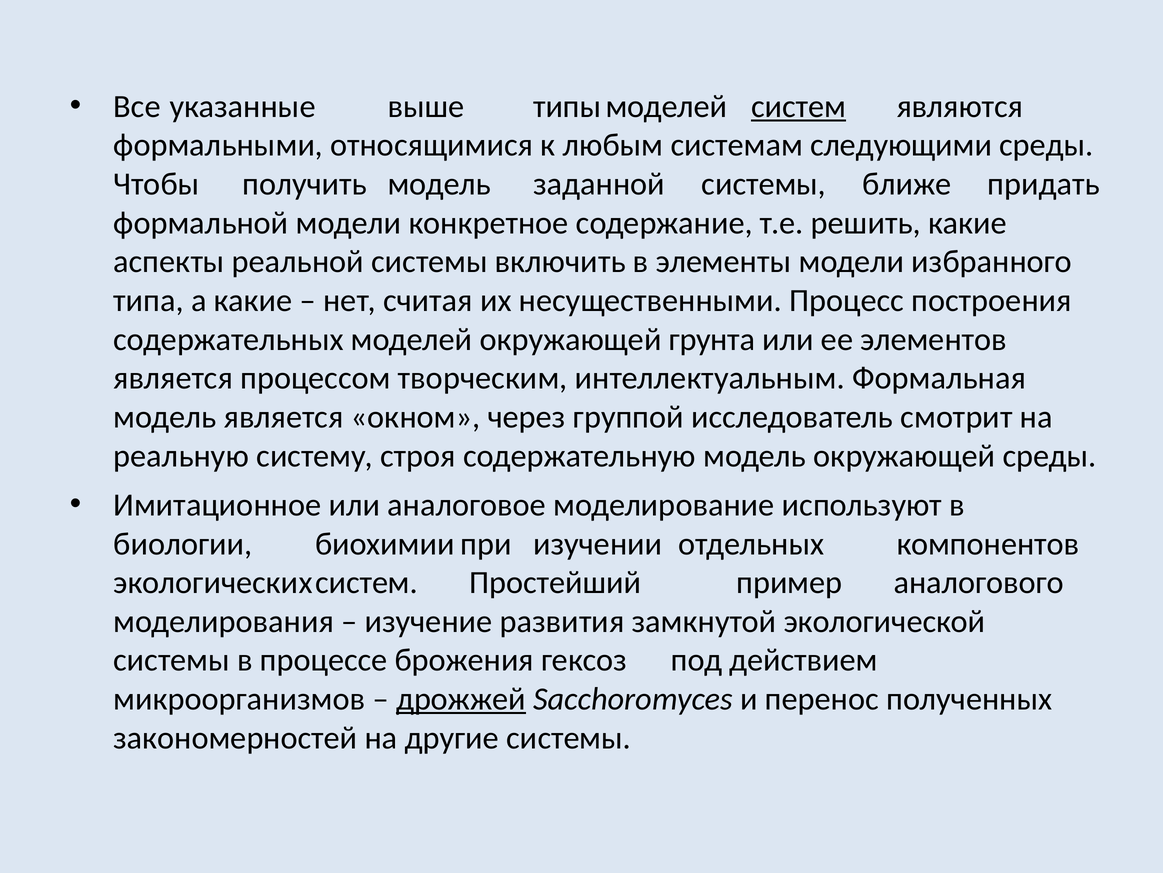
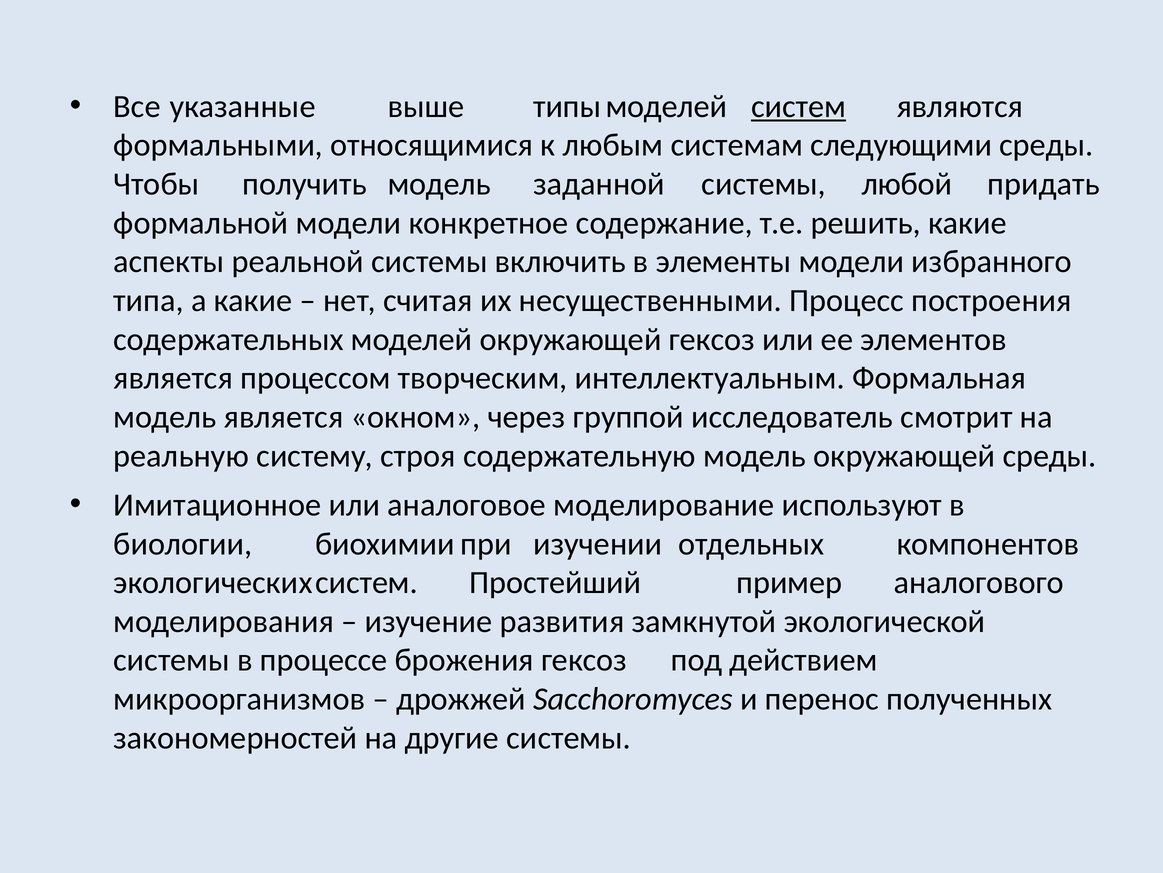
ближе: ближе -> любой
окружающей грунта: грунта -> гексоз
дрожжей underline: present -> none
